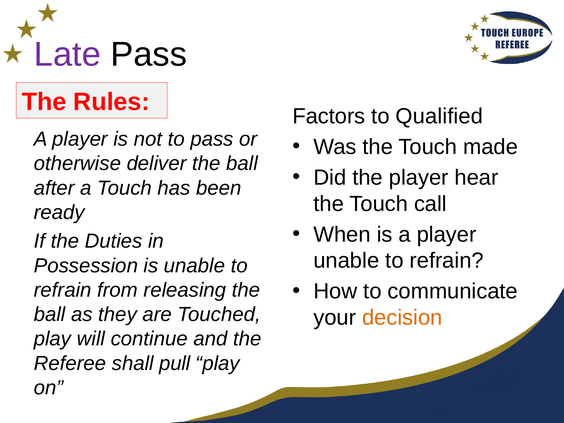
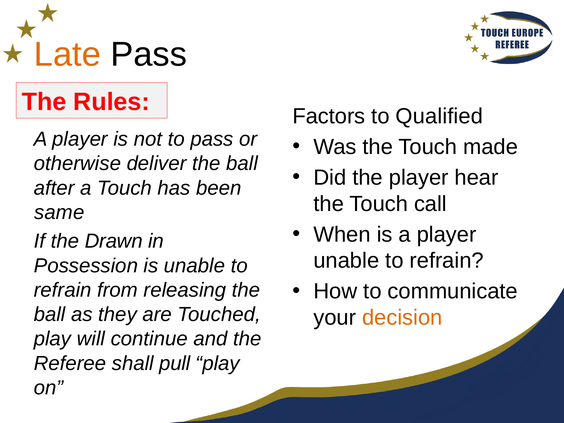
Late colour: purple -> orange
ready: ready -> same
Duties: Duties -> Drawn
